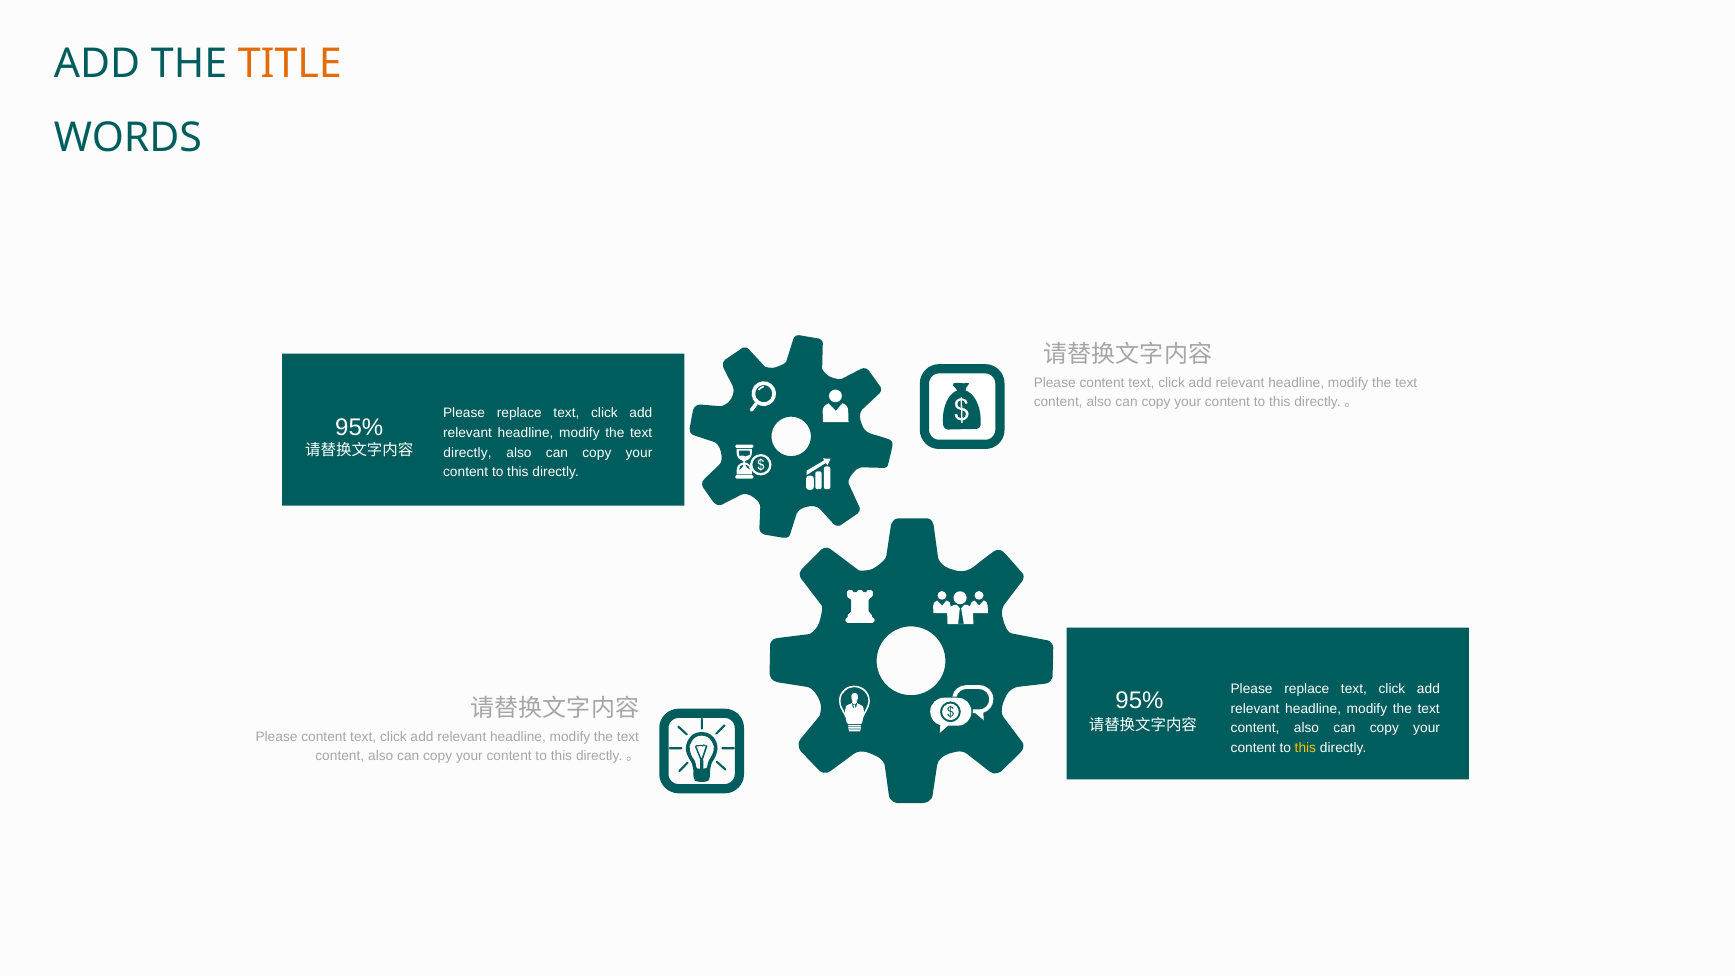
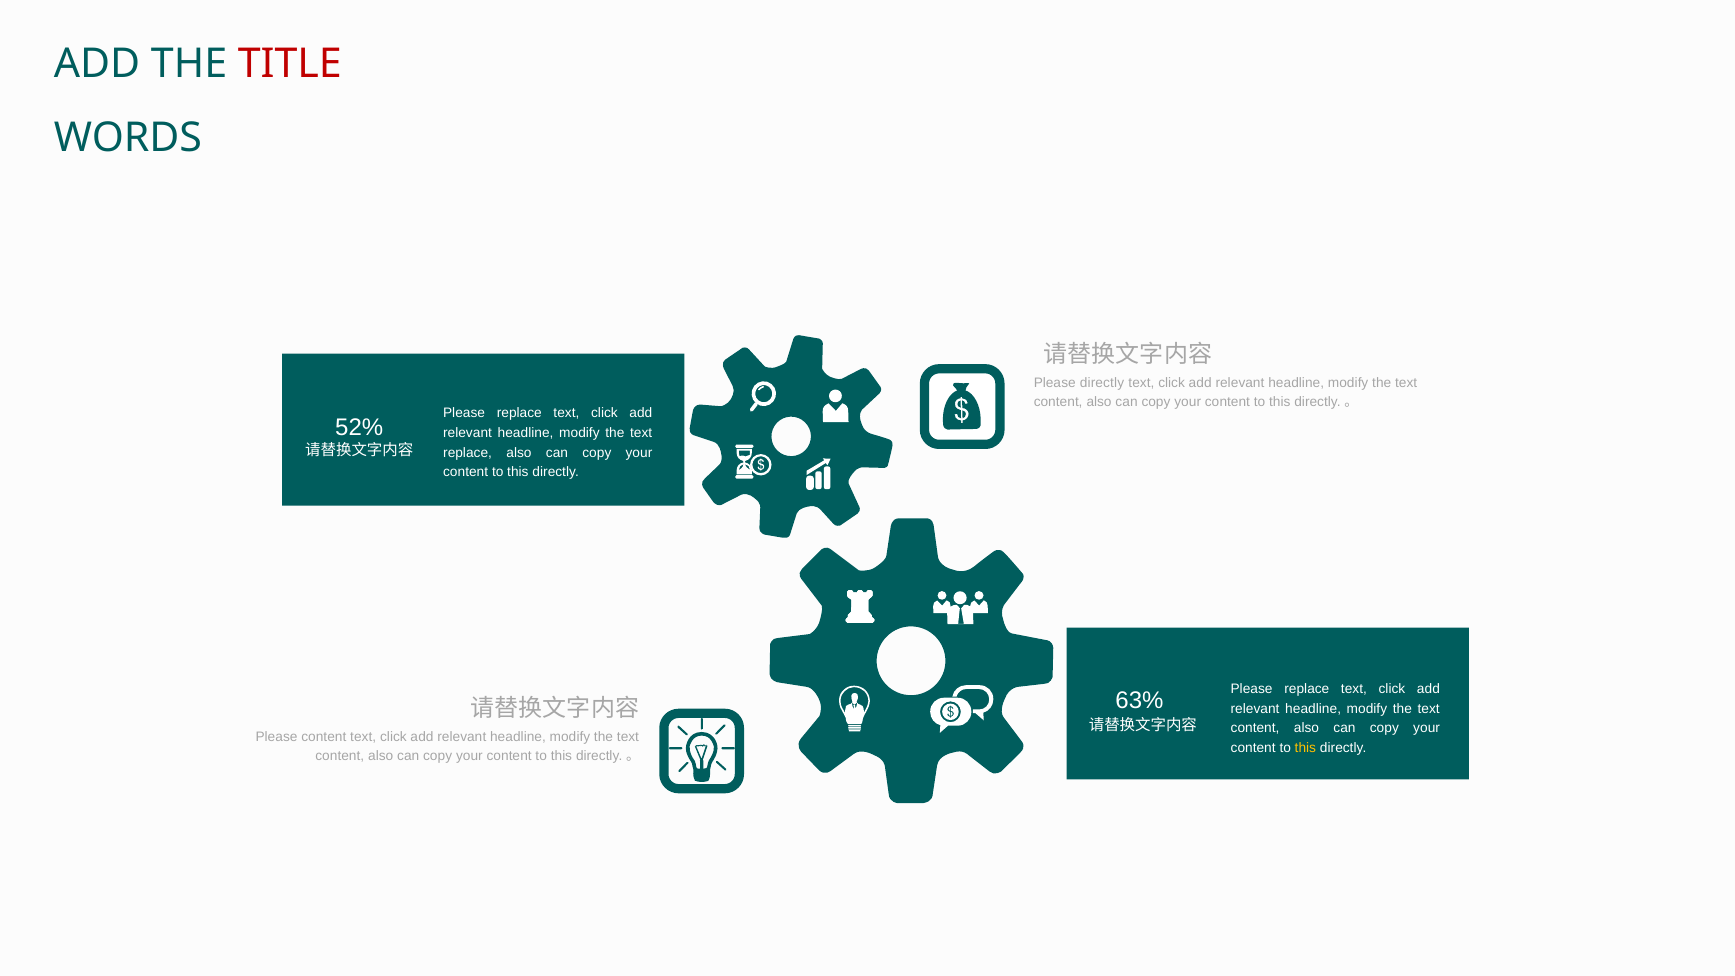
TITLE colour: orange -> red
content at (1102, 383): content -> directly
95% at (359, 428): 95% -> 52%
directly at (467, 453): directly -> replace
95% at (1139, 701): 95% -> 63%
